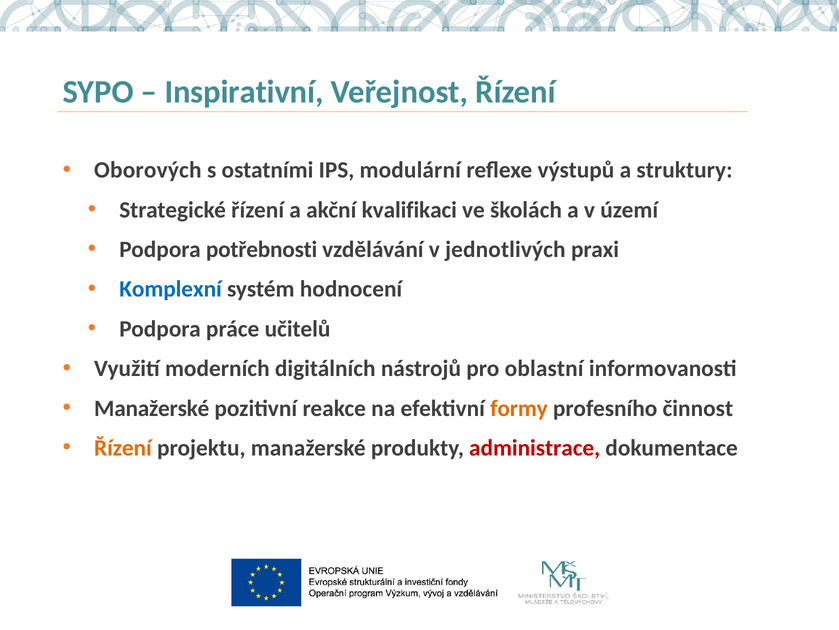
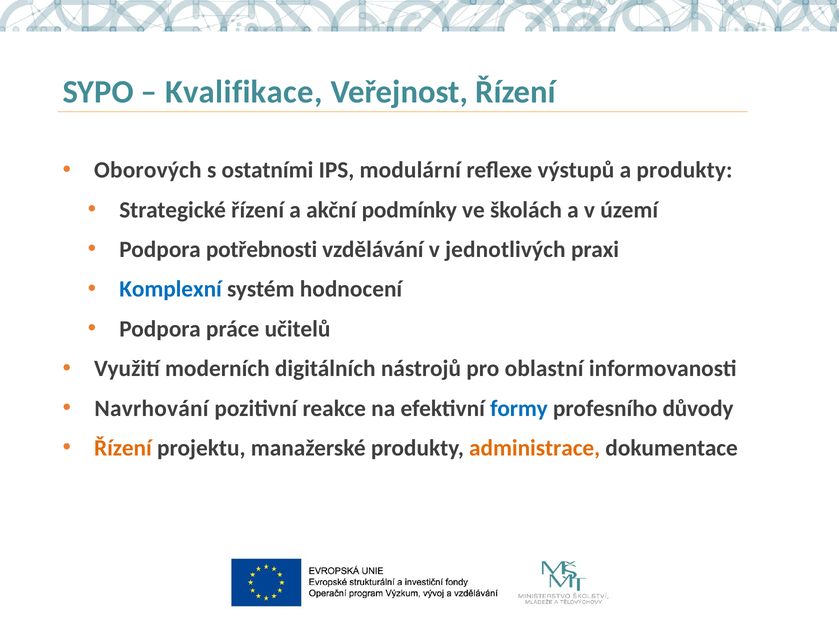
Inspirativní: Inspirativní -> Kvalifikace
a struktury: struktury -> produkty
kvalifikaci: kvalifikaci -> podmínky
Manažerské at (152, 408): Manažerské -> Navrhování
formy colour: orange -> blue
činnost: činnost -> důvody
administrace colour: red -> orange
